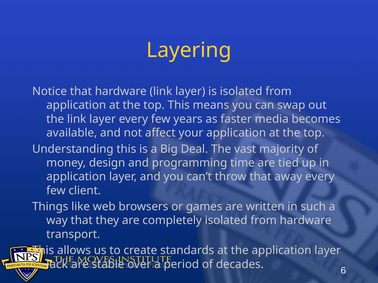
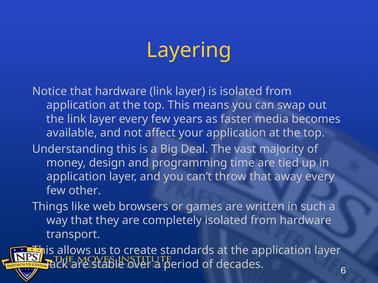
client: client -> other
